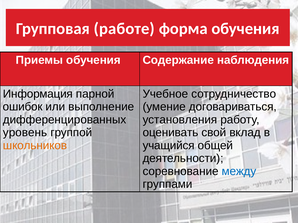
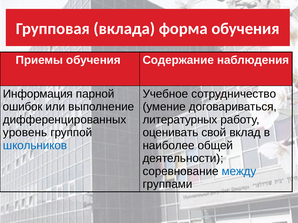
работе: работе -> вклада
установления: установления -> литературных
школьников colour: orange -> blue
учащийся: учащийся -> наиболее
